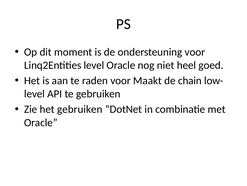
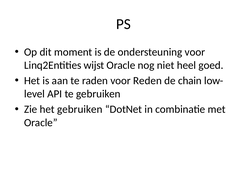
Linq2Entities level: level -> wijst
Maakt: Maakt -> Reden
